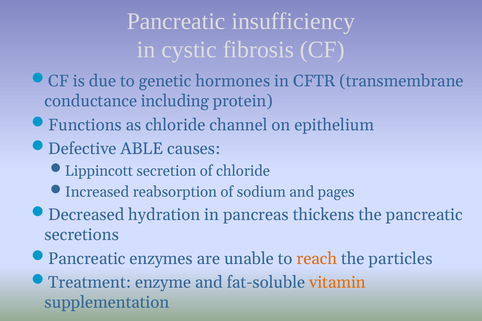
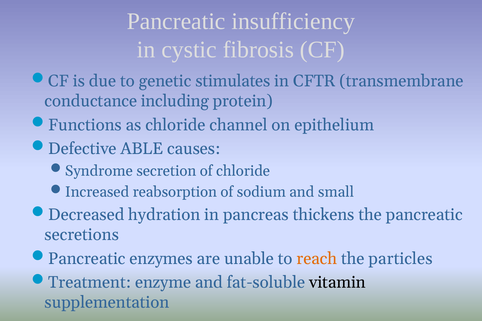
hormones: hormones -> stimulates
Lippincott: Lippincott -> Syndrome
pages: pages -> small
vitamin colour: orange -> black
